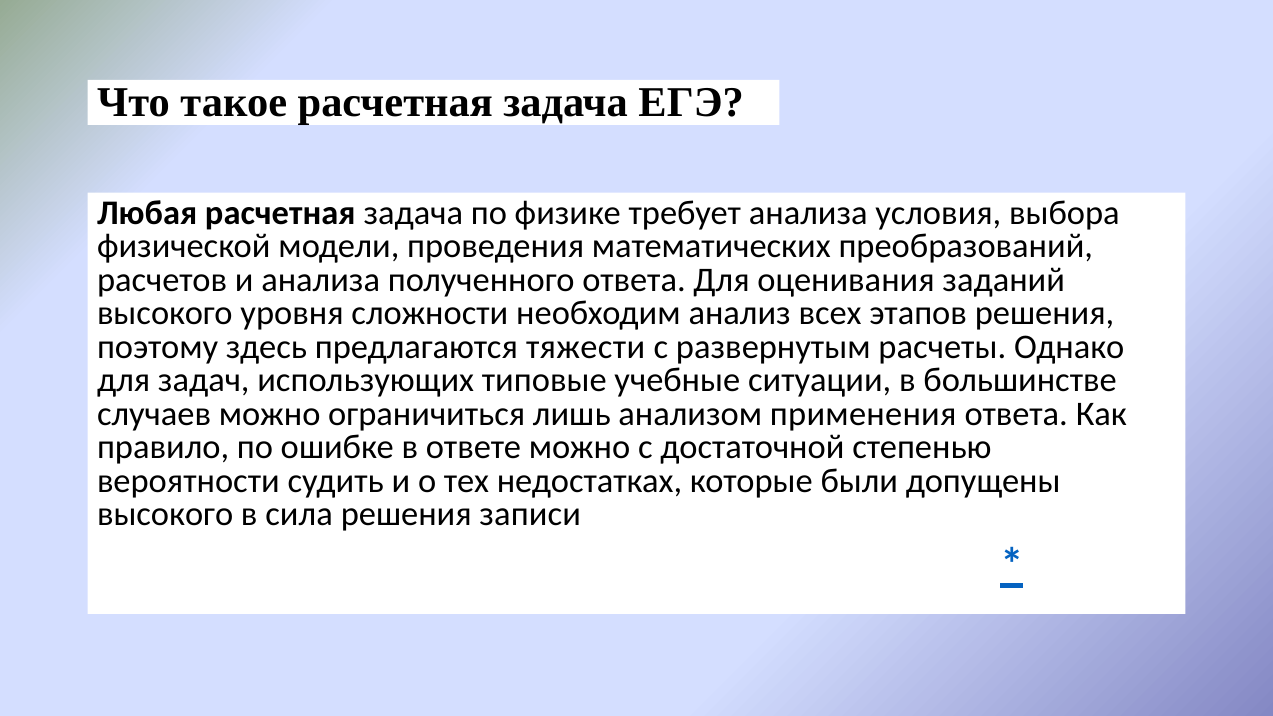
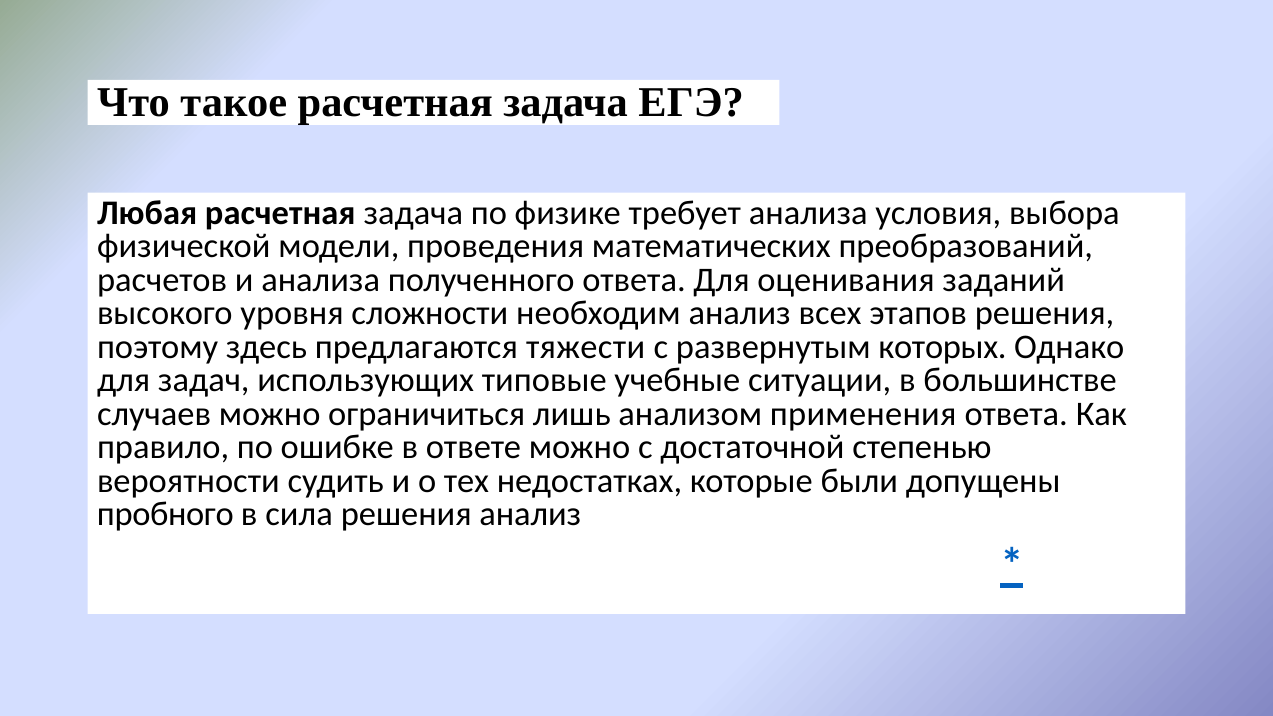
расчеты: расчеты -> которых
высокого at (165, 514): высокого -> пробного
решения записи: записи -> анализ
